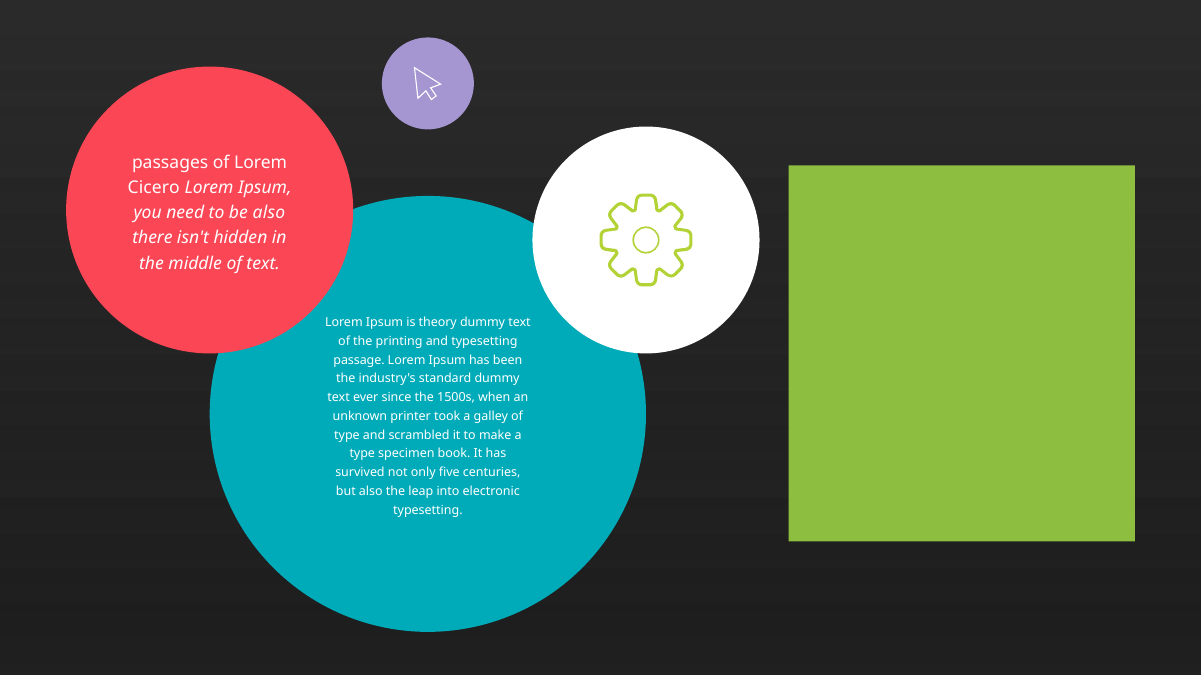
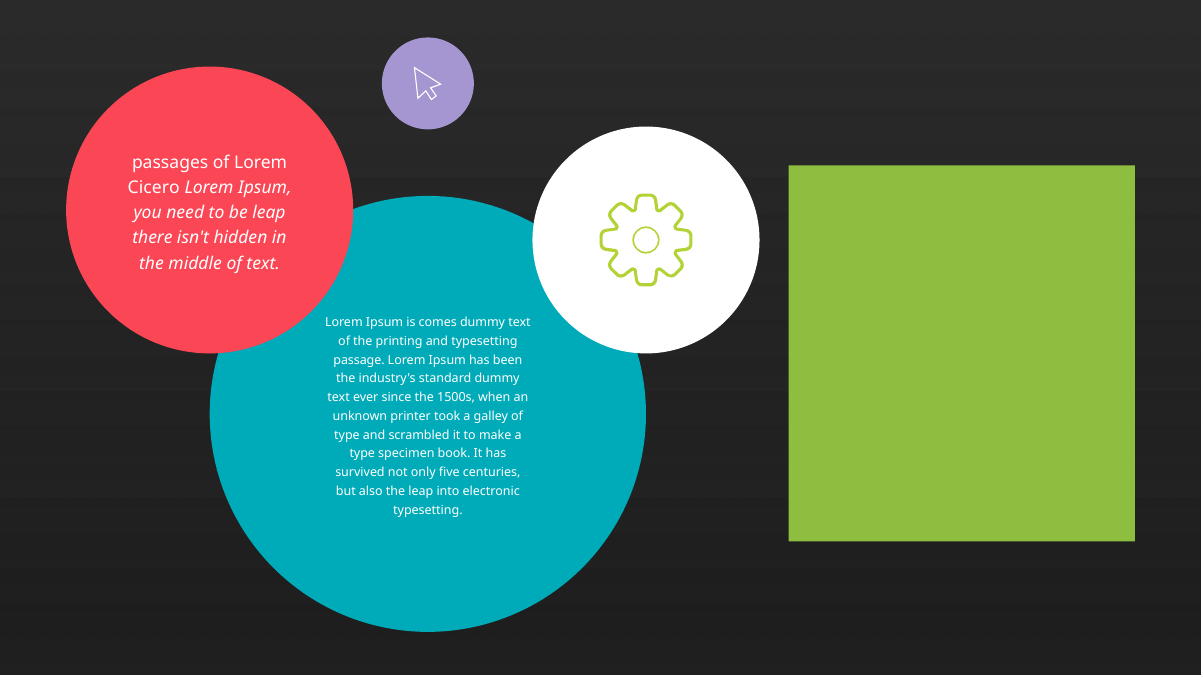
be also: also -> leap
theory: theory -> comes
